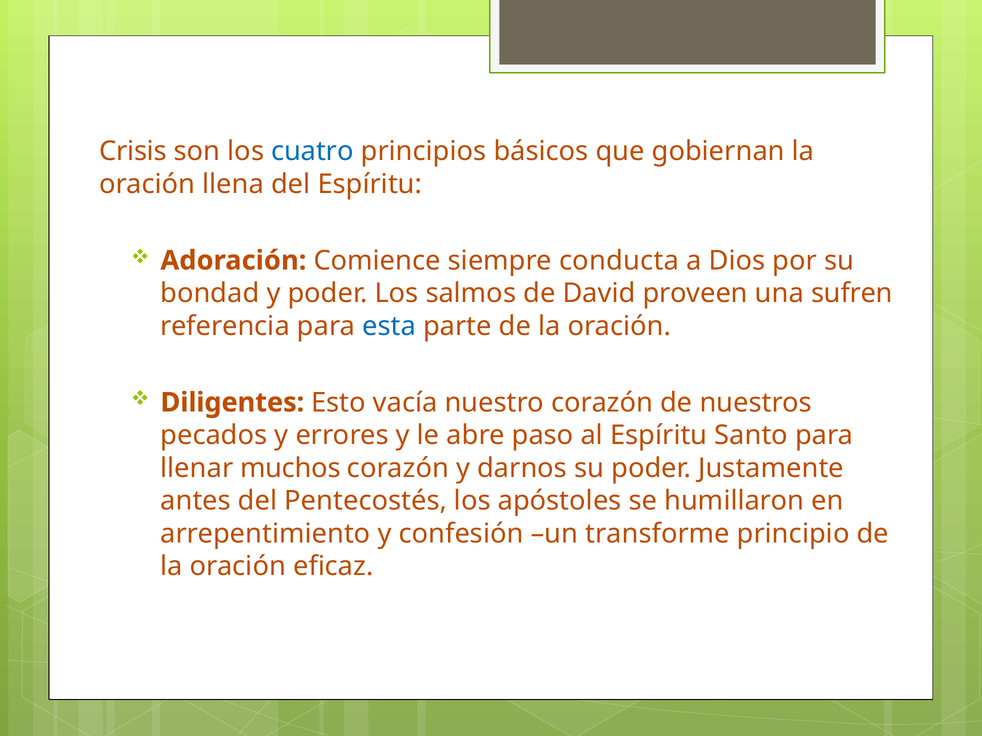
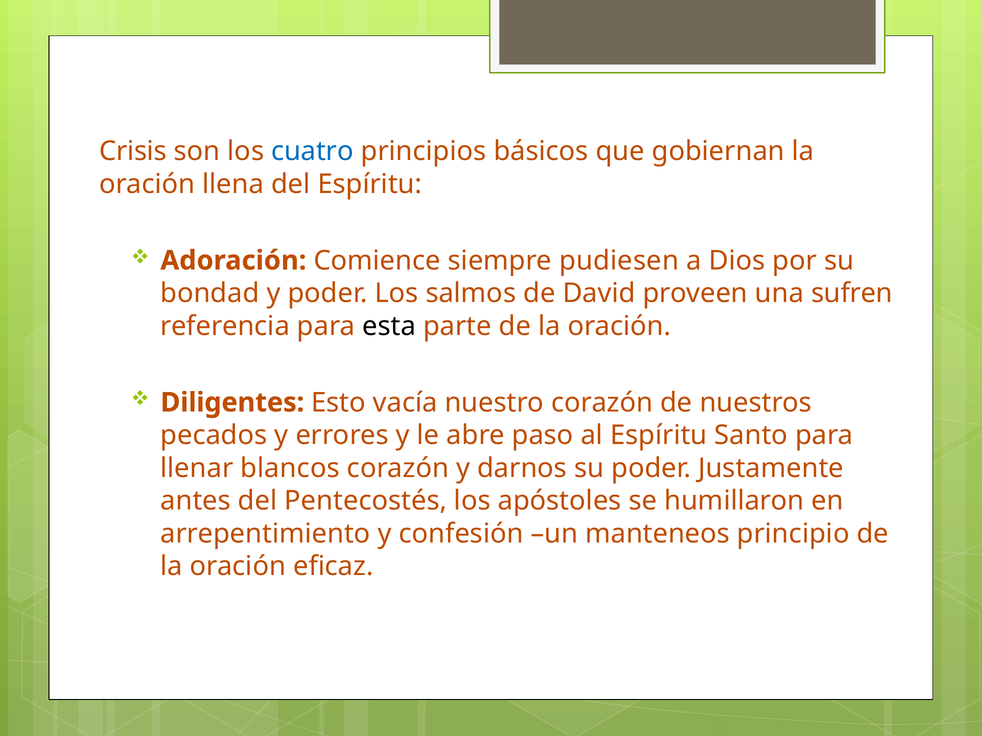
conducta: conducta -> pudiesen
esta colour: blue -> black
muchos: muchos -> blancos
transforme: transforme -> manteneos
